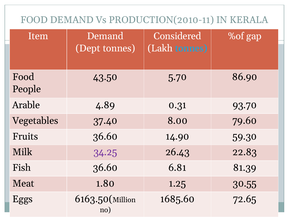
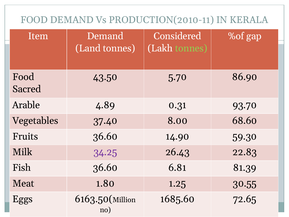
Dept: Dept -> Land
tonnes at (191, 48) colour: light blue -> light green
People: People -> Sacred
79.60: 79.60 -> 68.60
